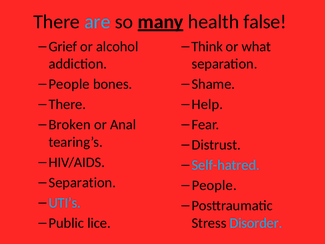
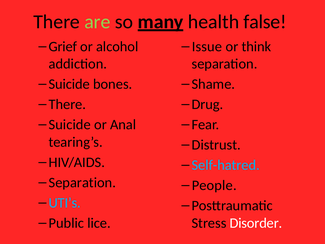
are colour: light blue -> light green
Think: Think -> Issue
what: what -> think
People at (69, 84): People -> Suicide
Help: Help -> Drug
Broken at (70, 125): Broken -> Suicide
Disorder colour: light blue -> white
